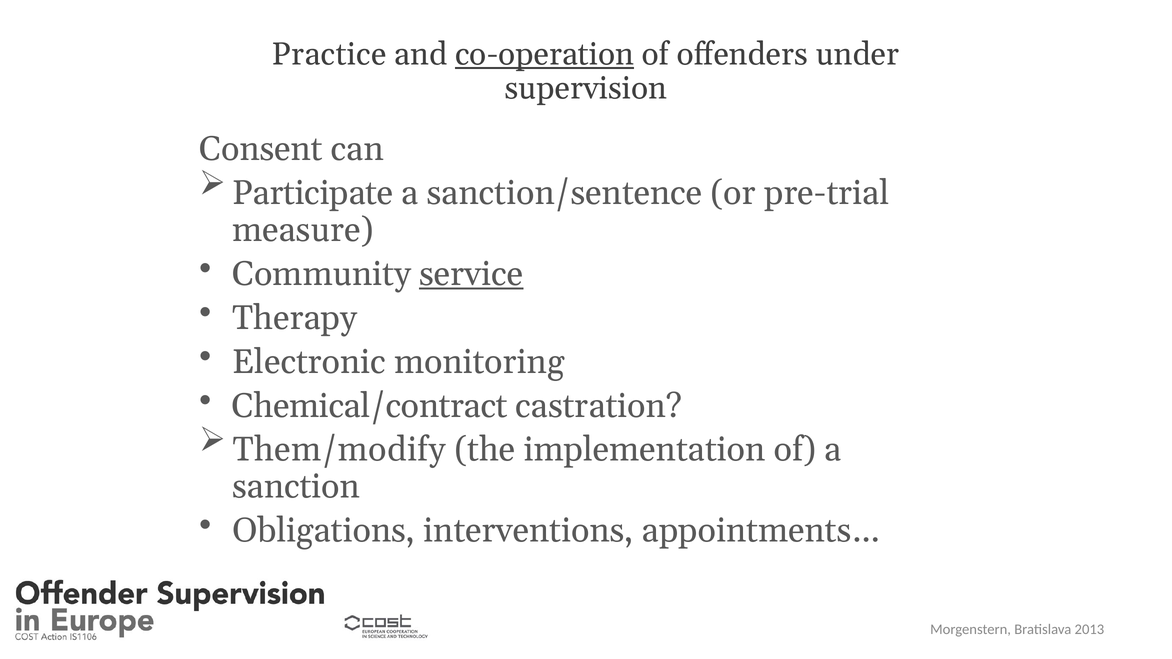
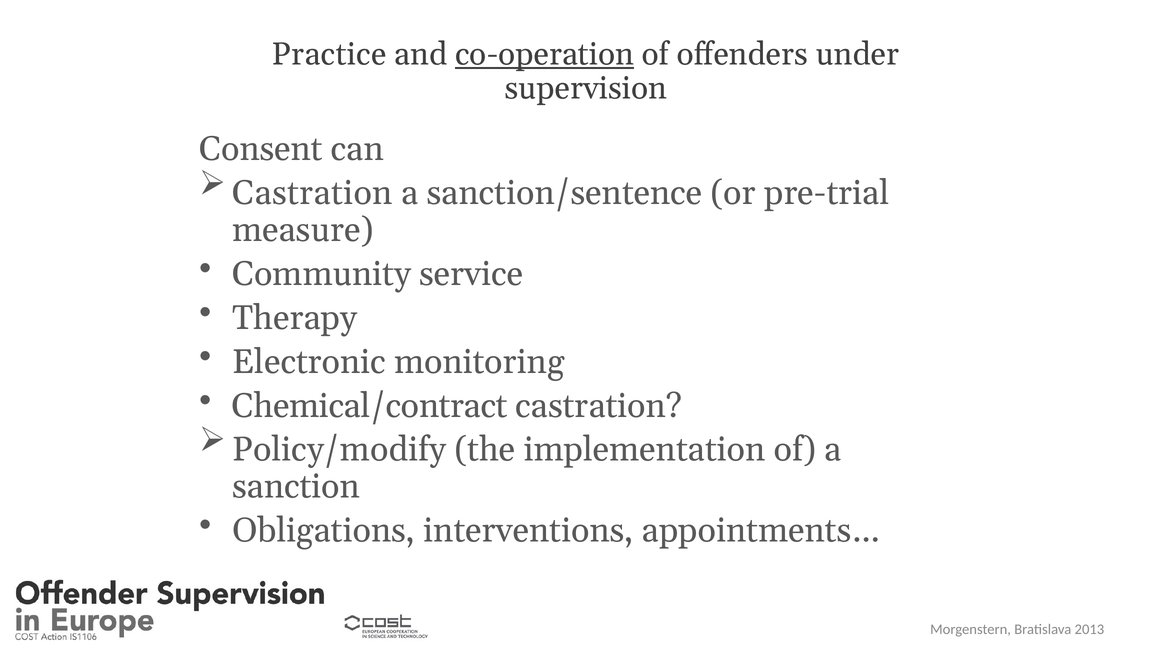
Participate at (313, 193): Participate -> Castration
service underline: present -> none
Them/modify: Them/modify -> Policy/modify
